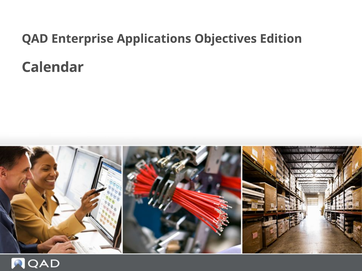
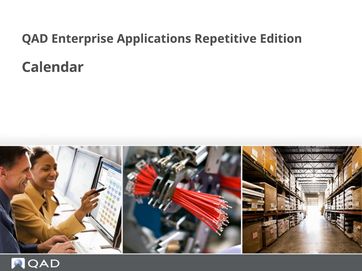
Objectives: Objectives -> Repetitive
